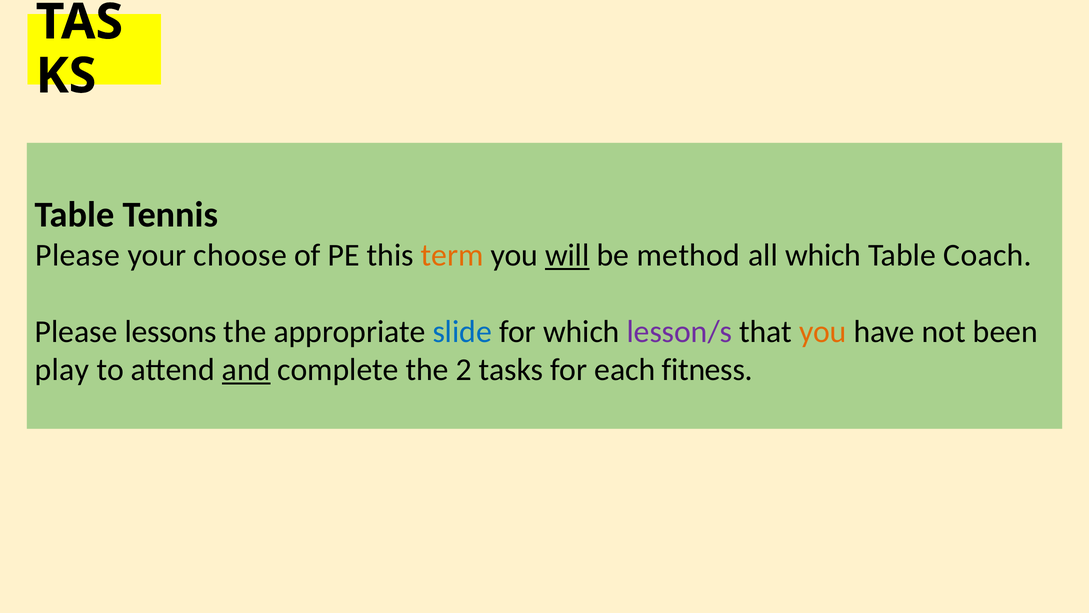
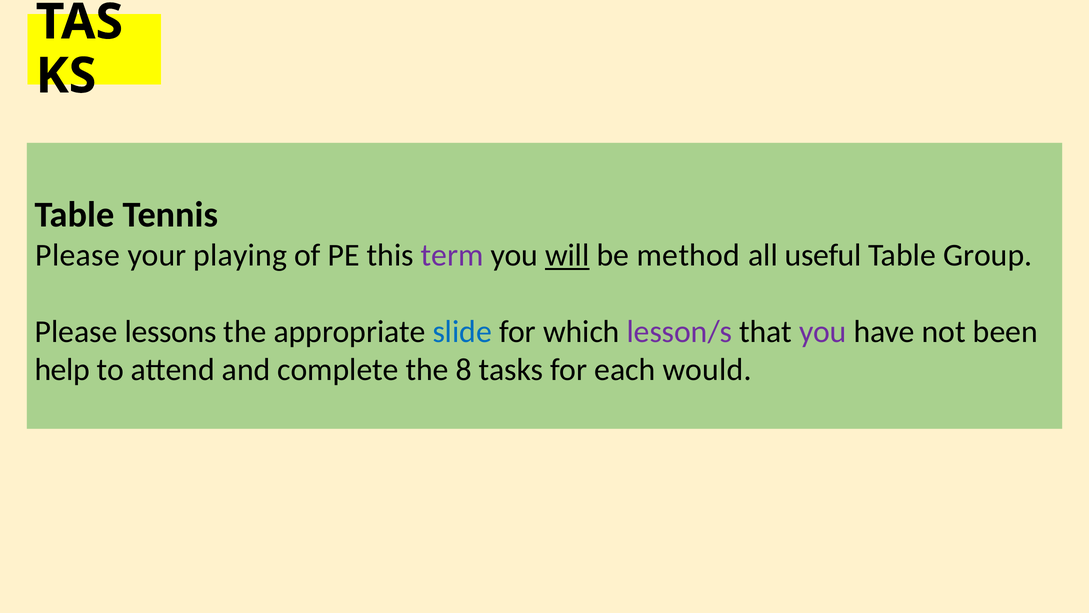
choose: choose -> playing
term colour: orange -> purple
all which: which -> useful
Coach: Coach -> Group
you at (823, 331) colour: orange -> purple
play: play -> help
and underline: present -> none
2: 2 -> 8
fitness: fitness -> would
